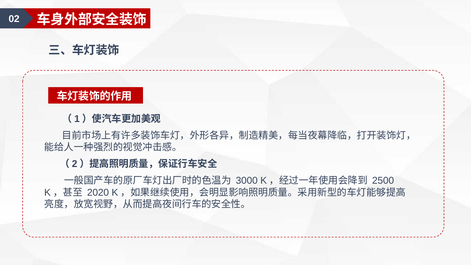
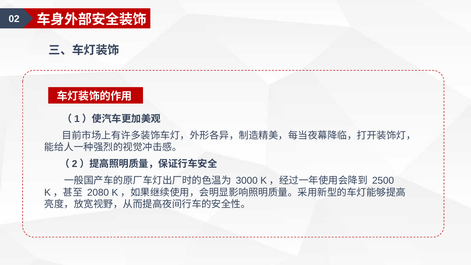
2020: 2020 -> 2080
